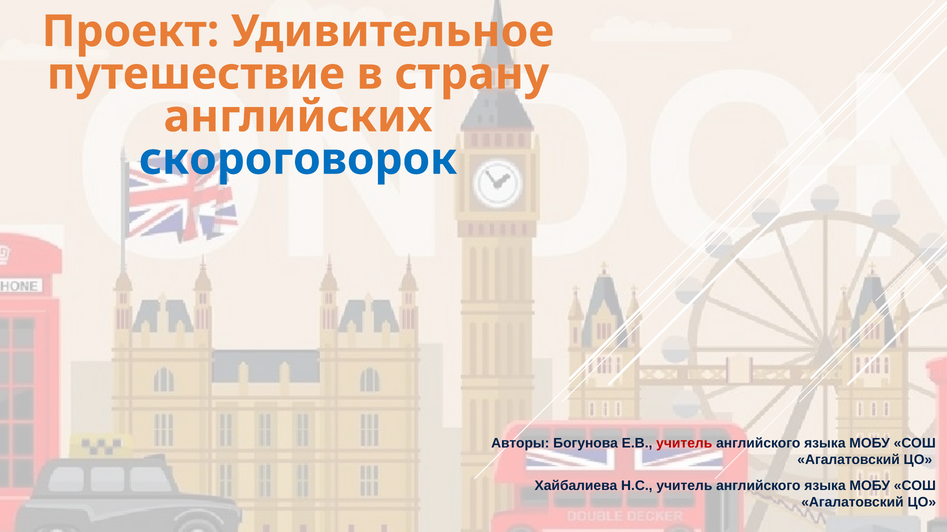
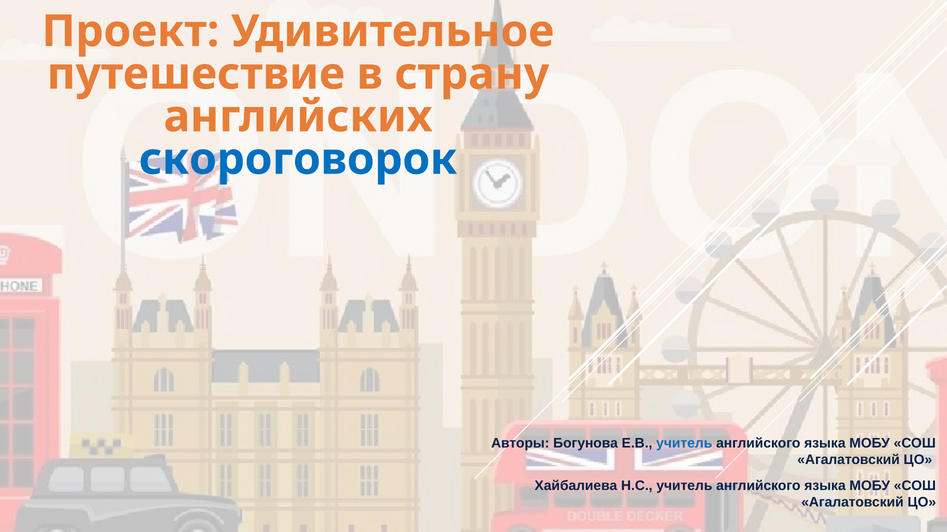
учитель at (684, 444) colour: red -> blue
